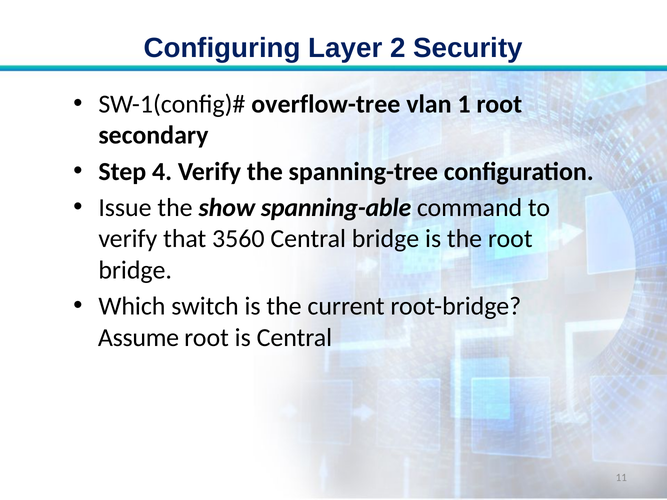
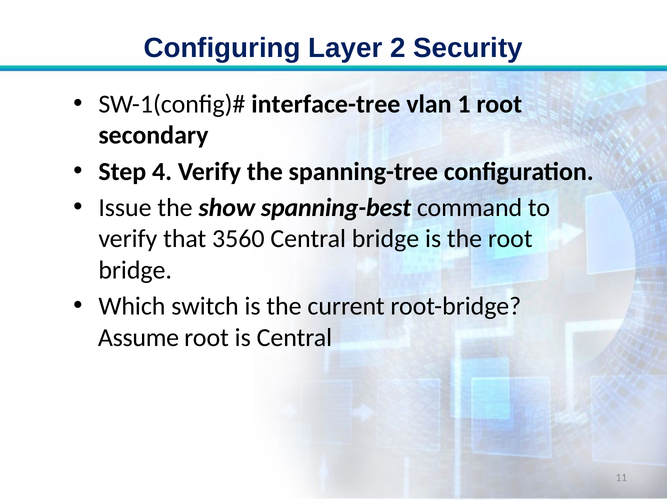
overflow-tree: overflow-tree -> interface-tree
spanning-able: spanning-able -> spanning-best
